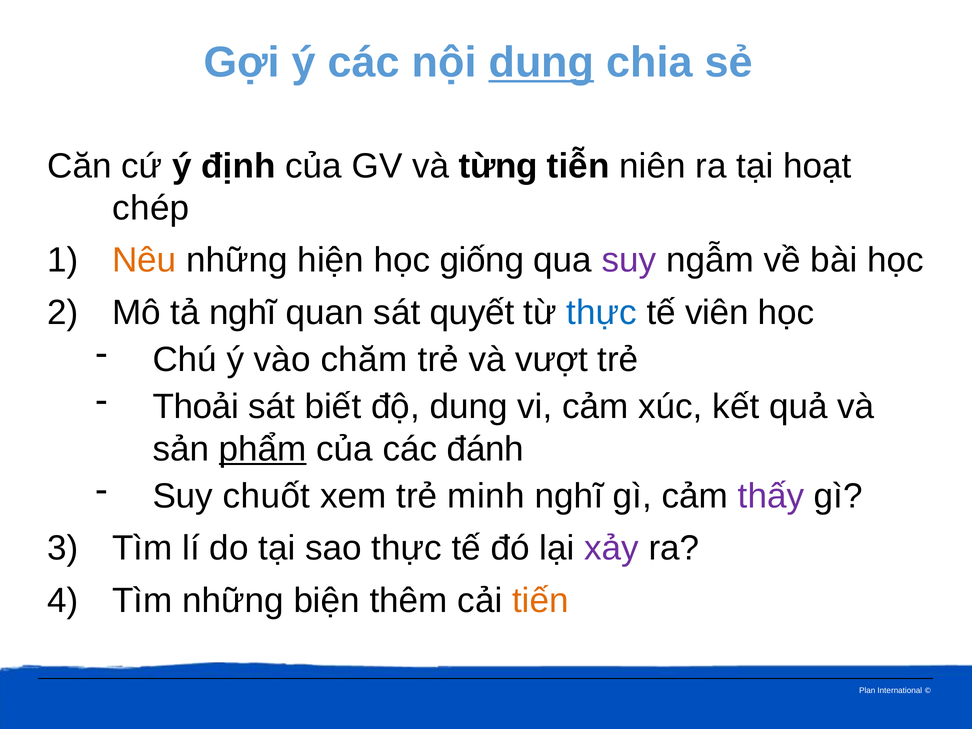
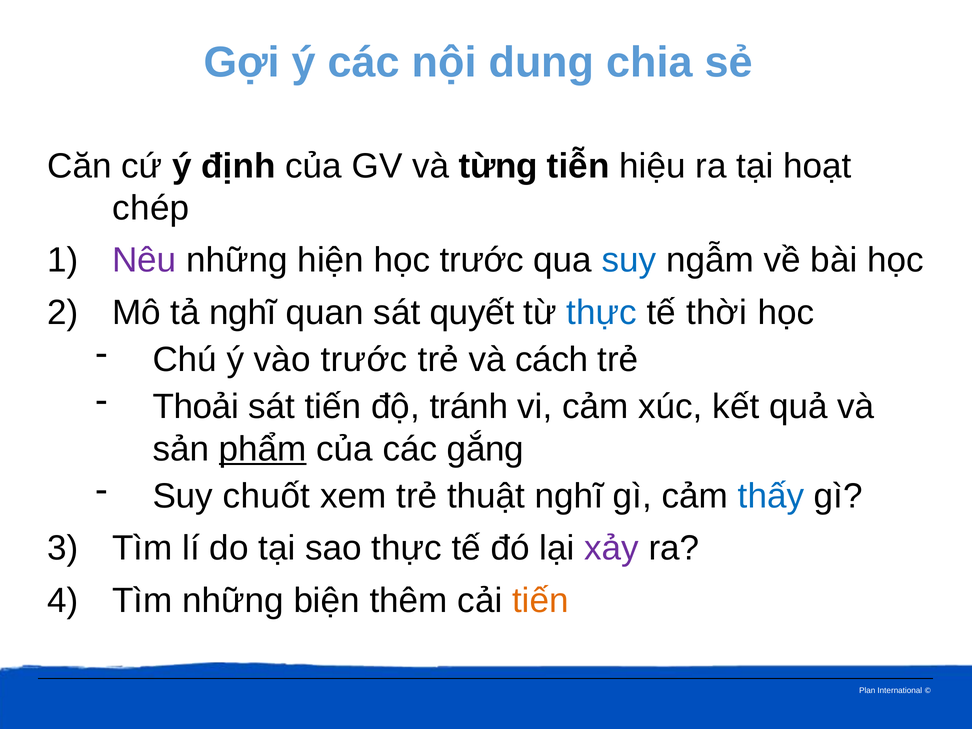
dung at (541, 63) underline: present -> none
niên: niên -> hiệu
Nêu colour: orange -> purple
học giống: giống -> trước
suy at (629, 260) colour: purple -> blue
viên: viên -> thời
vào chăm: chăm -> trước
vượt: vượt -> cách
sát biết: biết -> tiến
độ dung: dung -> tránh
đánh: đánh -> gắng
minh: minh -> thuật
thấy colour: purple -> blue
